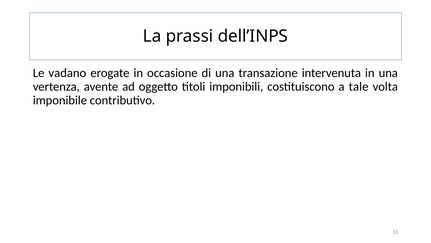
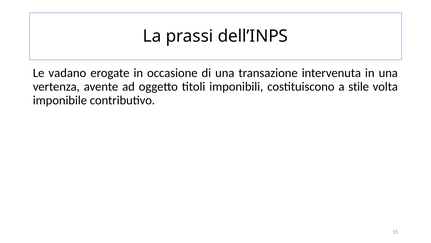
tale: tale -> stile
